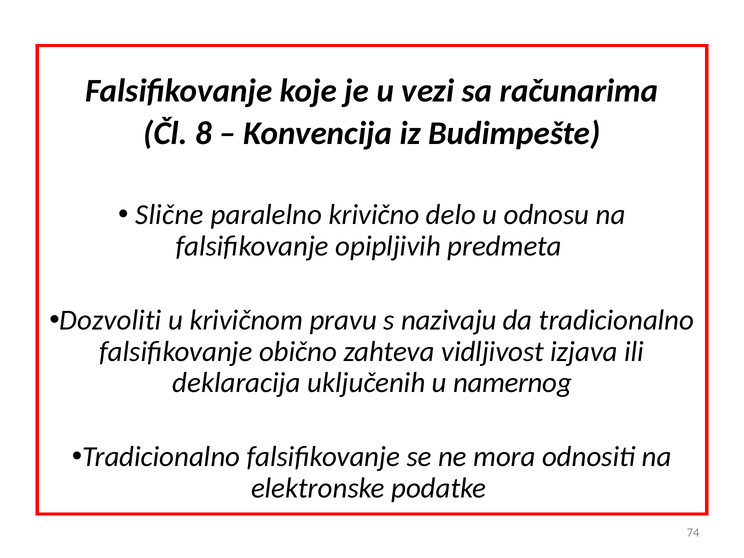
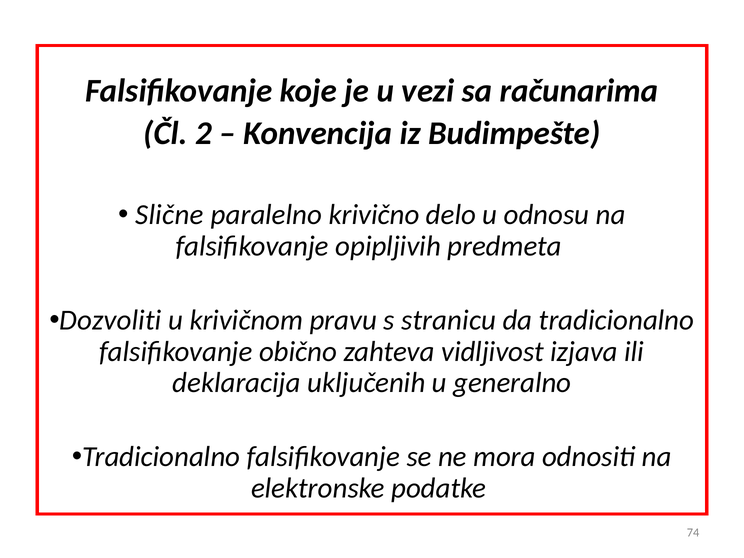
8: 8 -> 2
nazivaju: nazivaju -> stranicu
namernog: namernog -> generalno
